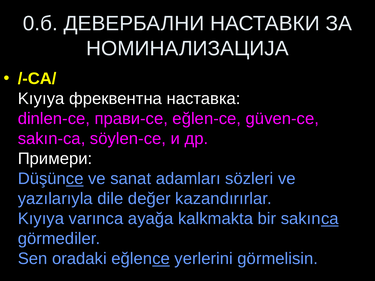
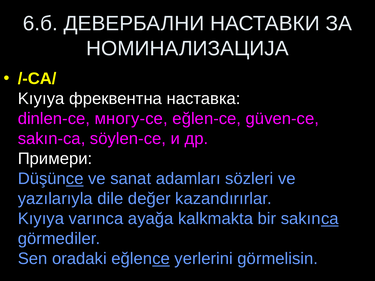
0.б: 0.б -> 6.б
прави-ce: прави-ce -> многу-ce
